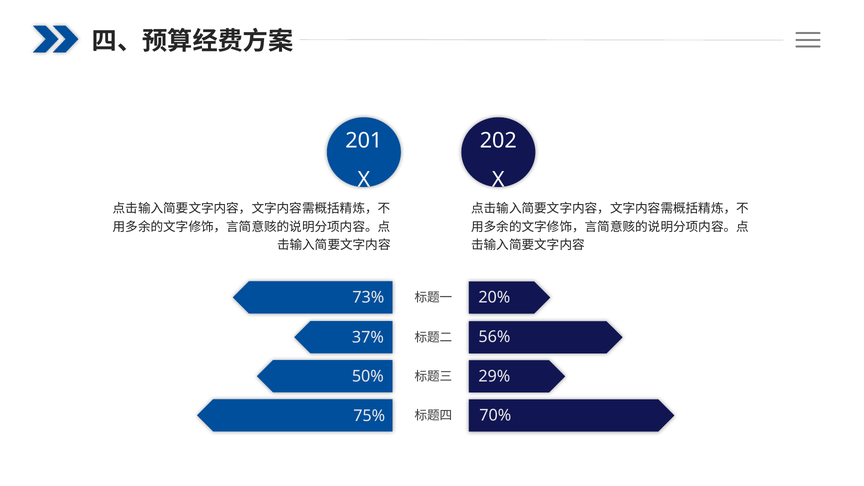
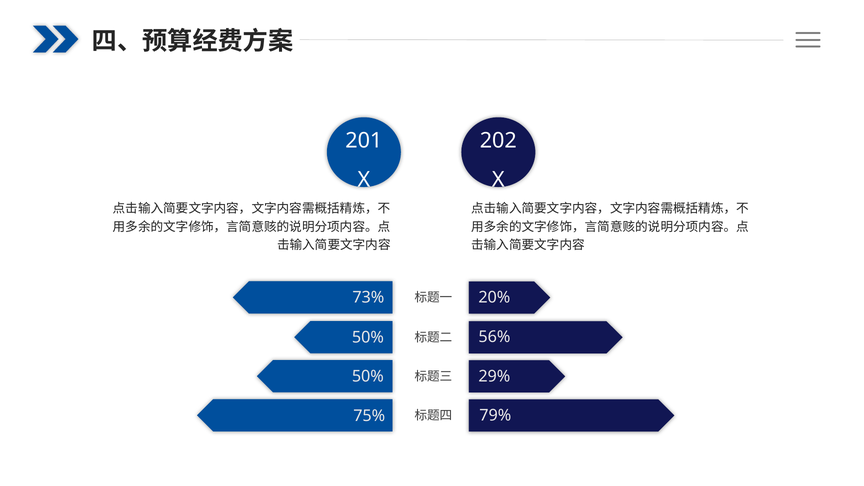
37% at (368, 337): 37% -> 50%
70%: 70% -> 79%
